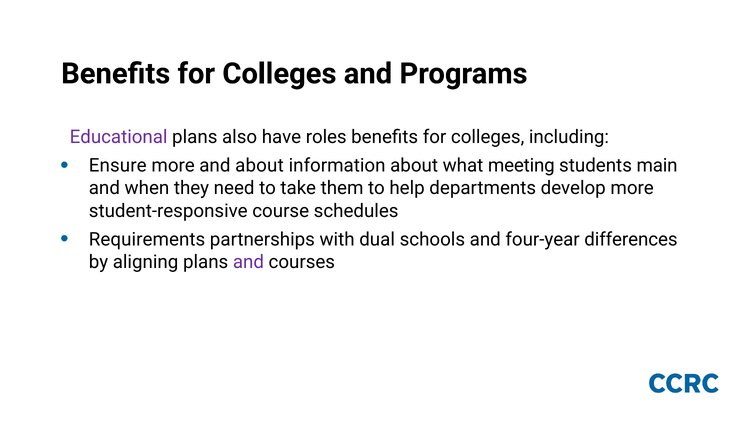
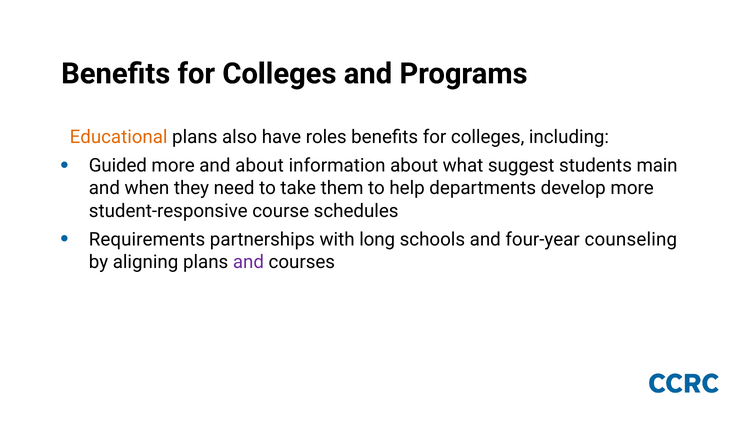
Educational colour: purple -> orange
Ensure: Ensure -> Guided
meeting: meeting -> suggest
dual: dual -> long
differences: differences -> counseling
